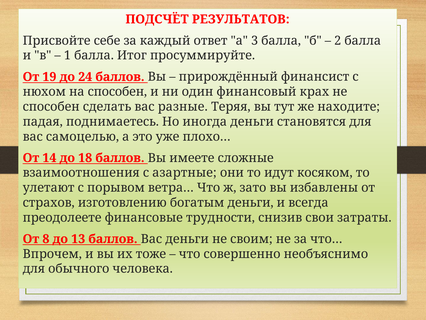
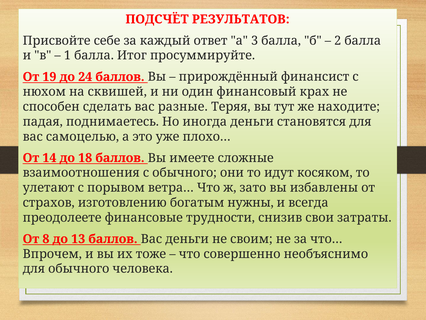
на способен: способен -> сквишей
с азартные: азартные -> обычного
богатым деньги: деньги -> нужны
